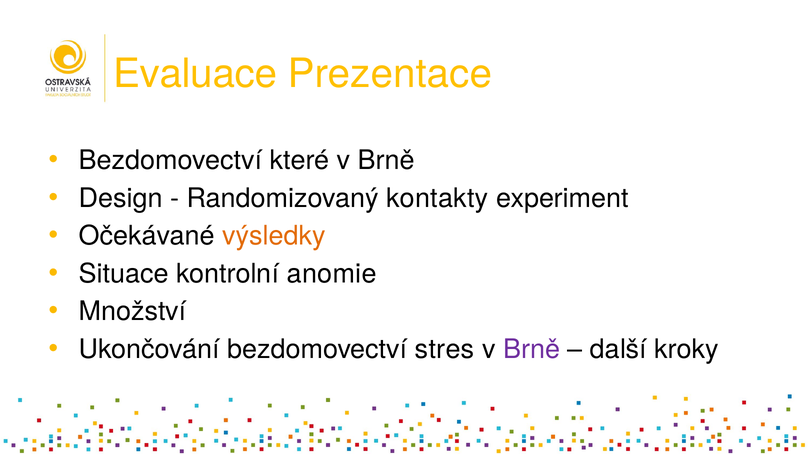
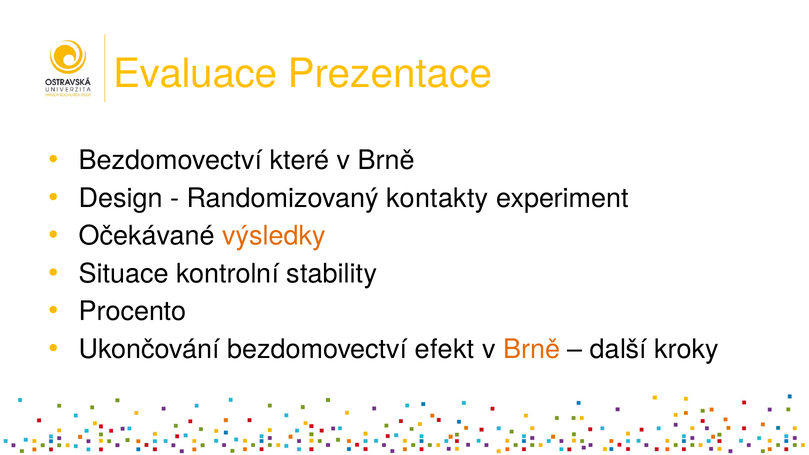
anomie: anomie -> stability
Množství: Množství -> Procento
stres: stres -> efekt
Brně at (532, 349) colour: purple -> orange
